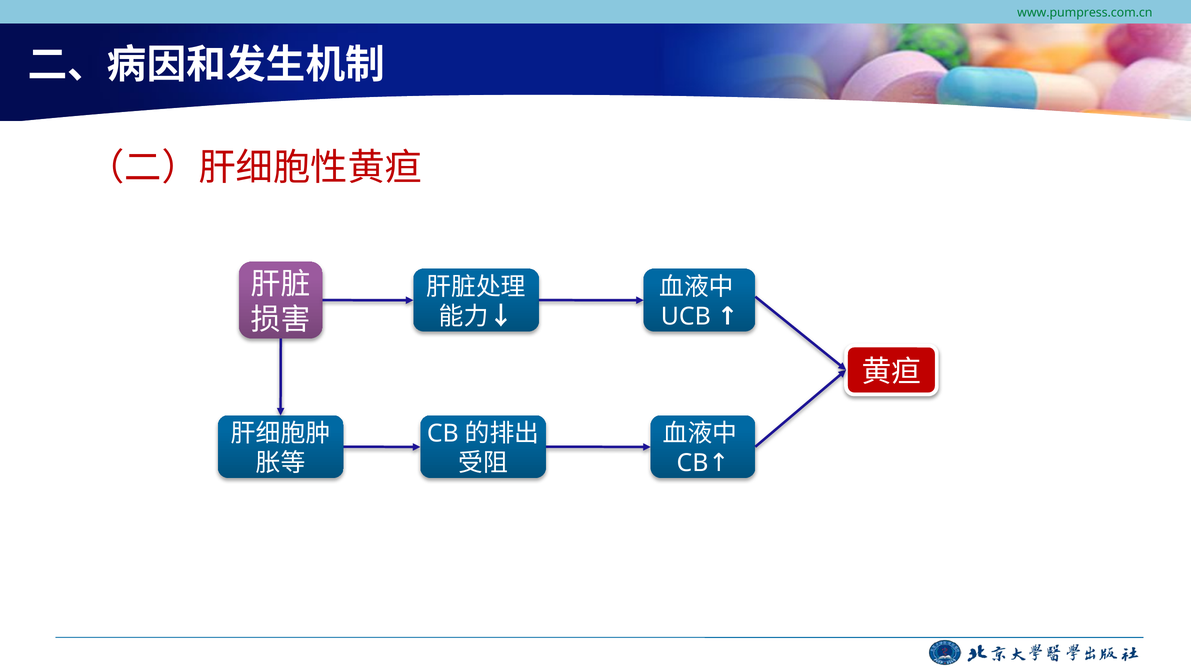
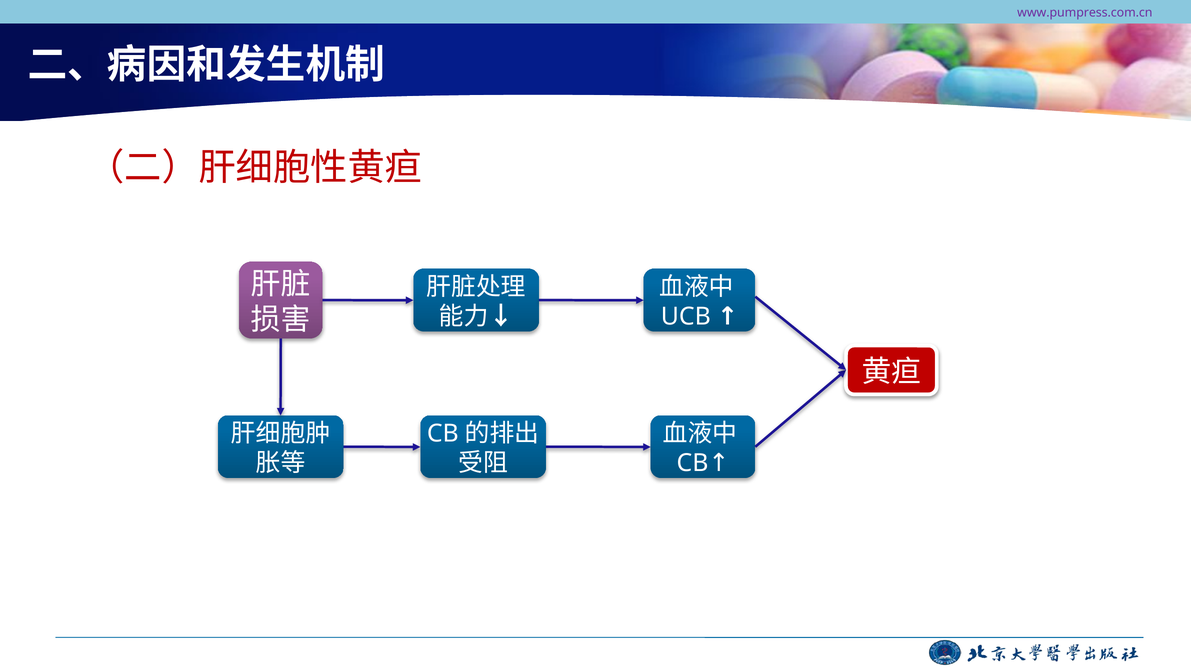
www.pumpress.com.cn colour: green -> purple
